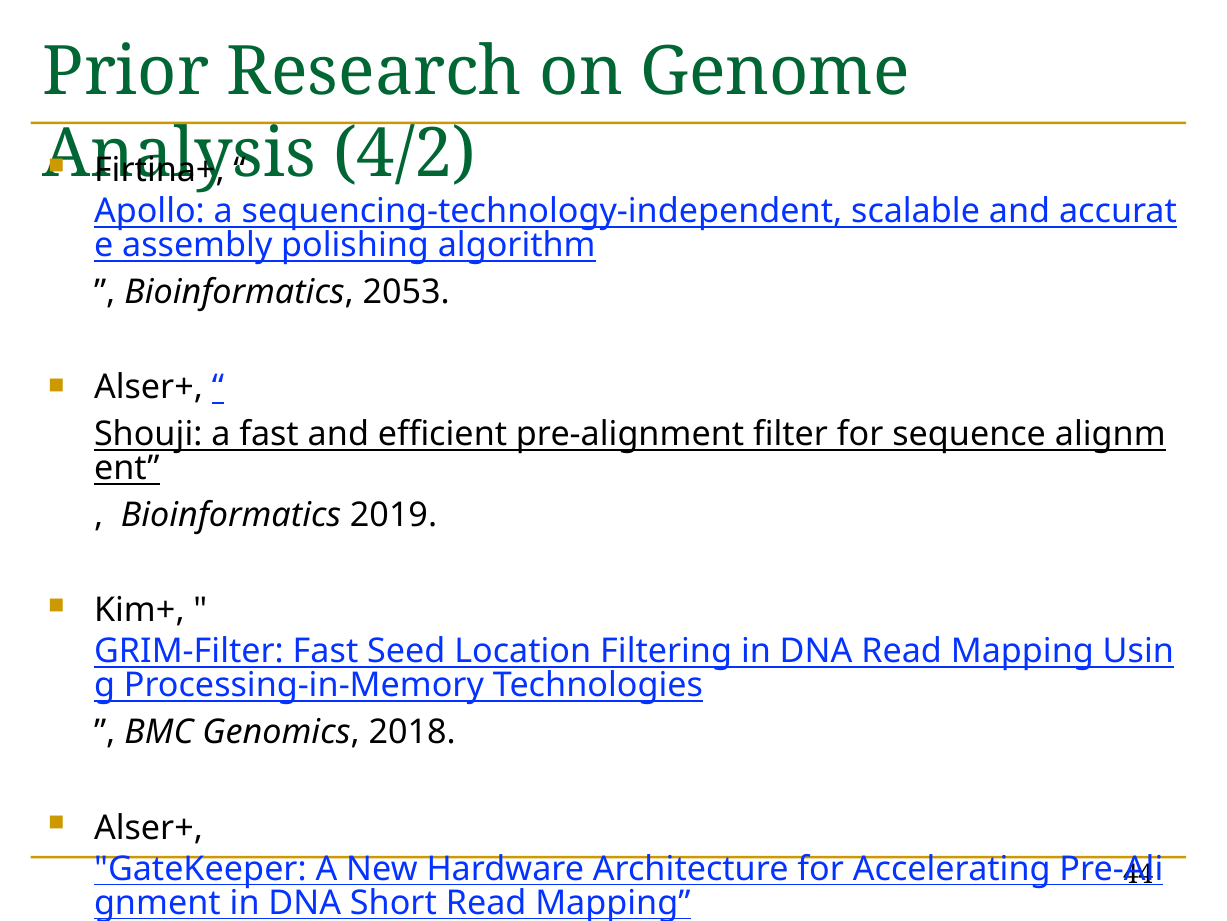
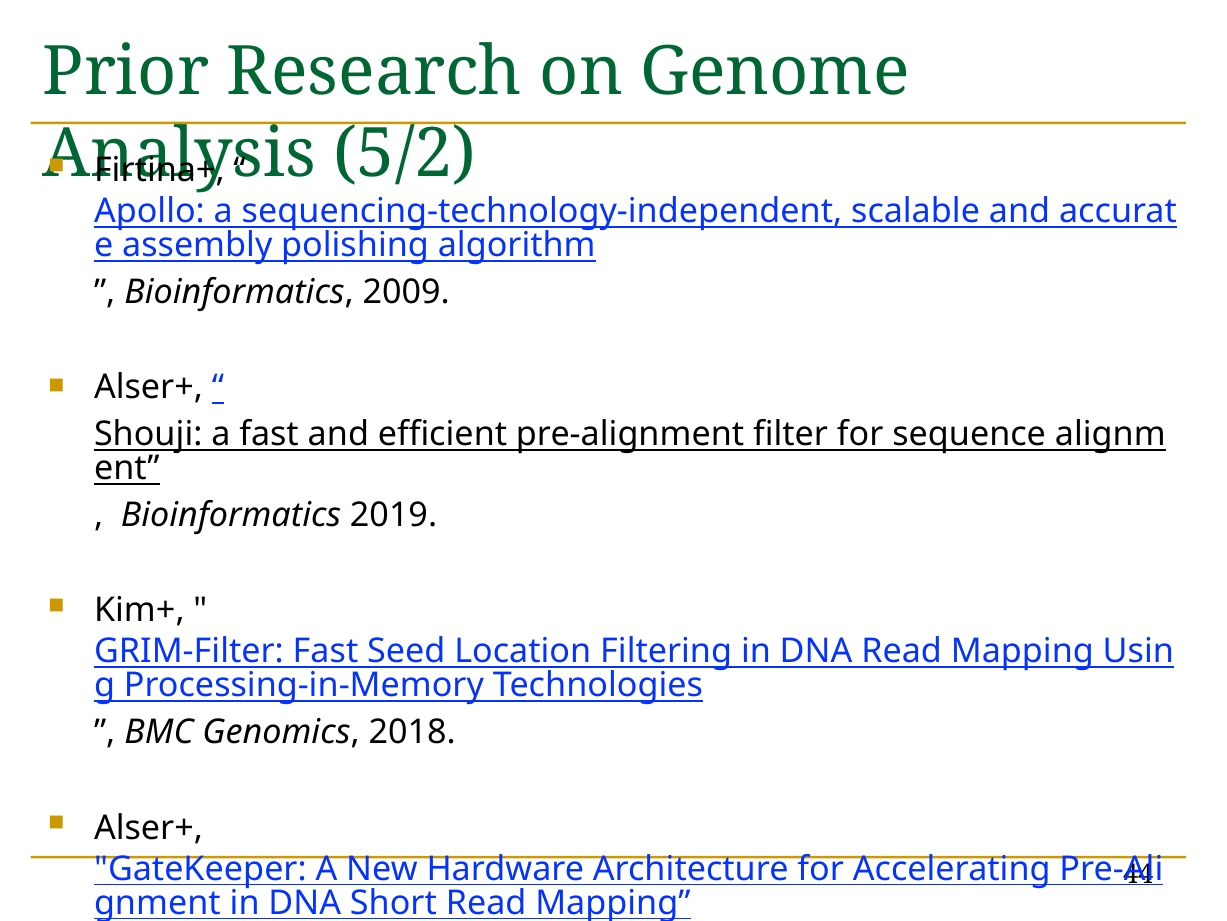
4/2: 4/2 -> 5/2
2053: 2053 -> 2009
